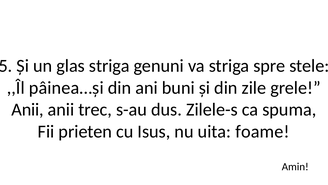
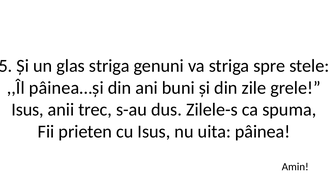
Anii at (28, 109): Anii -> Isus
foame: foame -> pâinea
